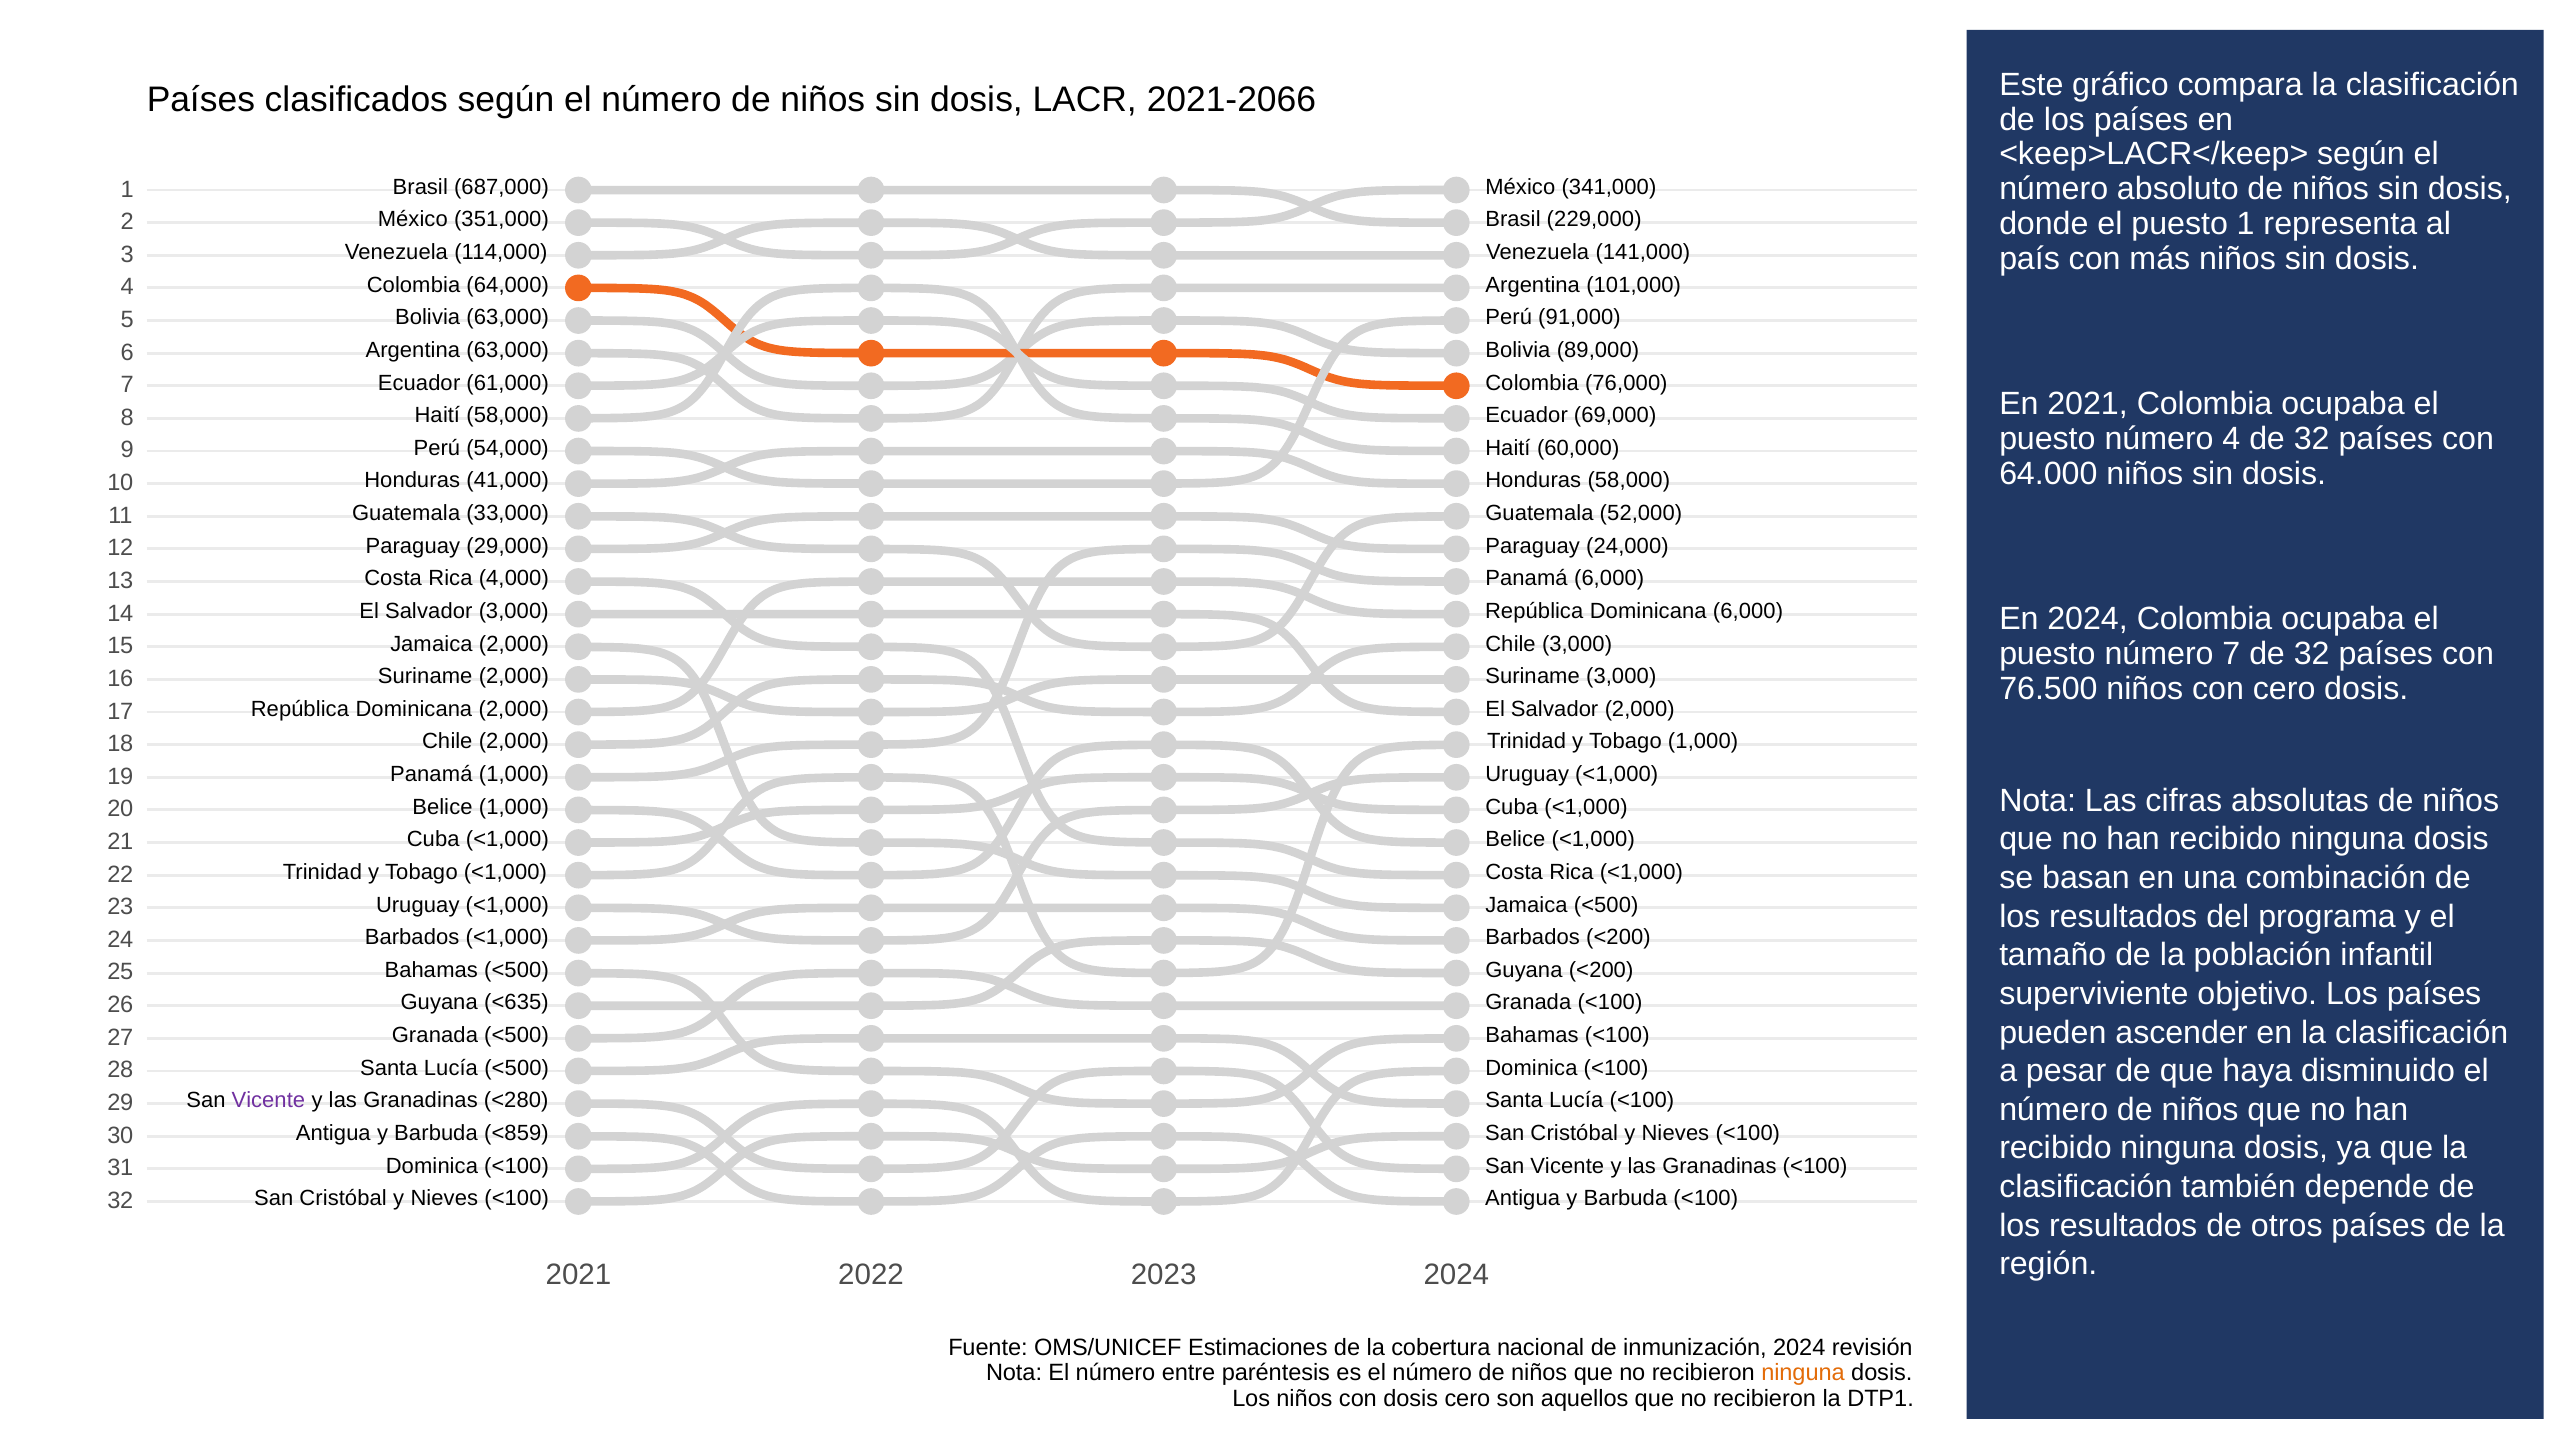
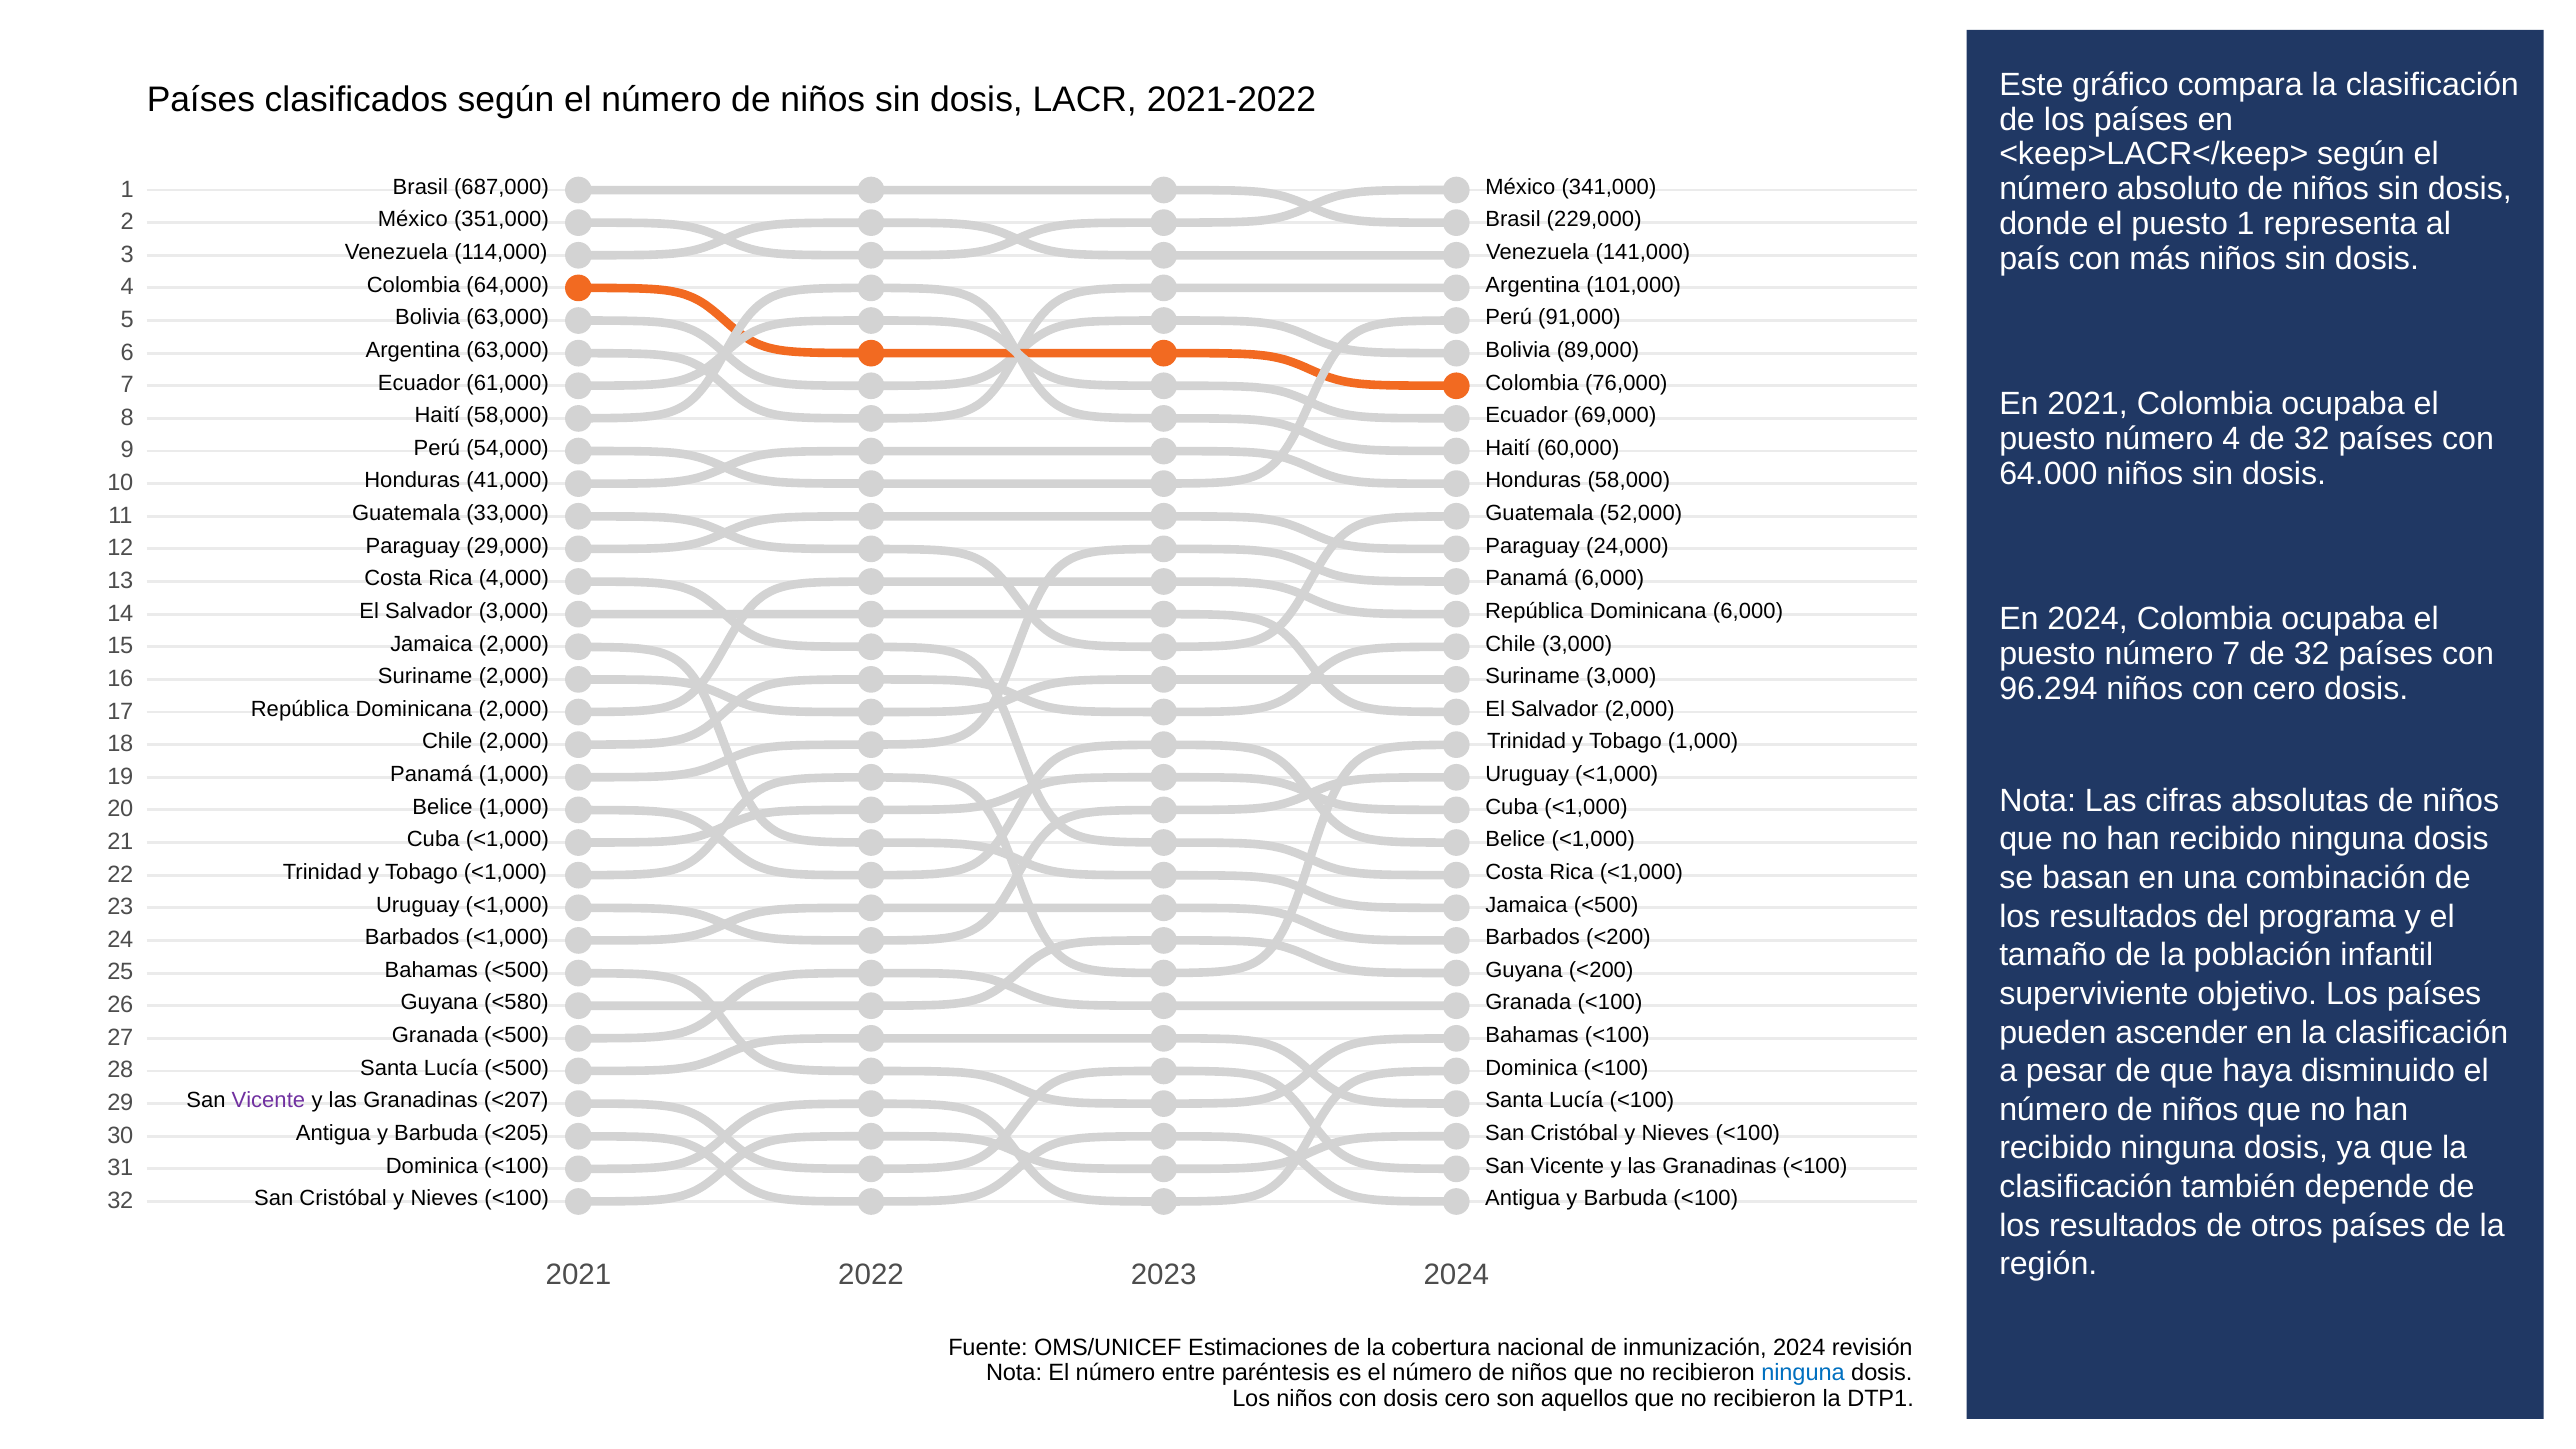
2021-2066: 2021-2066 -> 2021-2022
76.500: 76.500 -> 96.294
<635: <635 -> <580
<280: <280 -> <207
<859: <859 -> <205
ninguna at (1803, 1373) colour: orange -> blue
